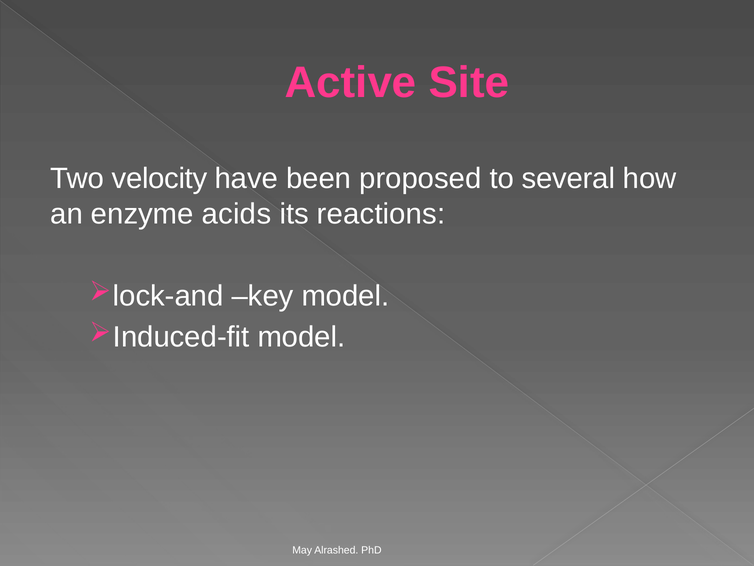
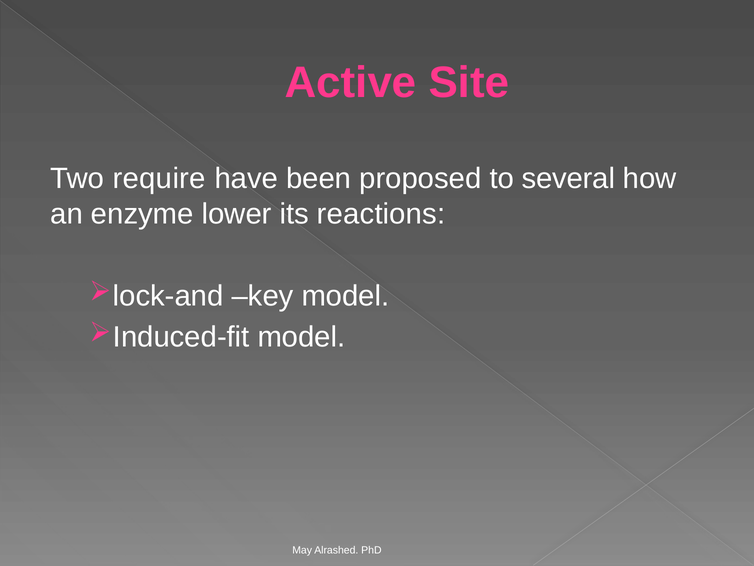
velocity: velocity -> require
acids: acids -> lower
